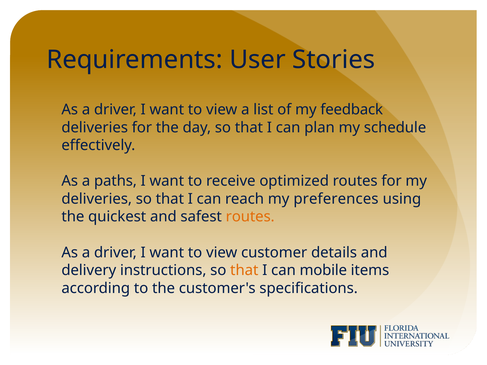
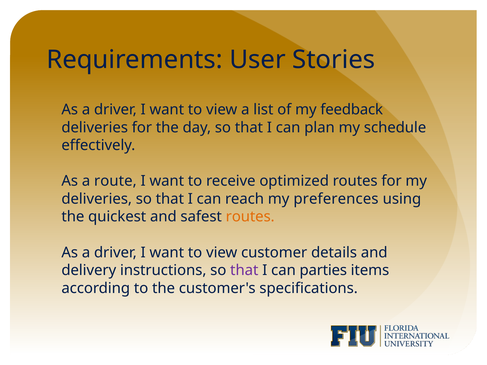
paths: paths -> route
that at (244, 270) colour: orange -> purple
mobile: mobile -> parties
